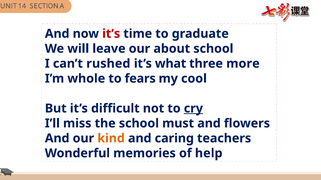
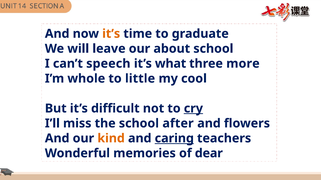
it’s at (111, 34) colour: red -> orange
rushed: rushed -> speech
fears: fears -> little
must: must -> after
caring underline: none -> present
help: help -> dear
